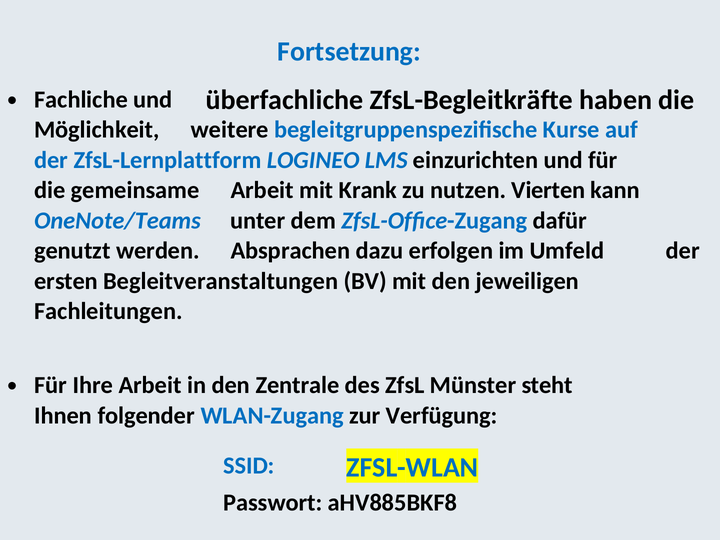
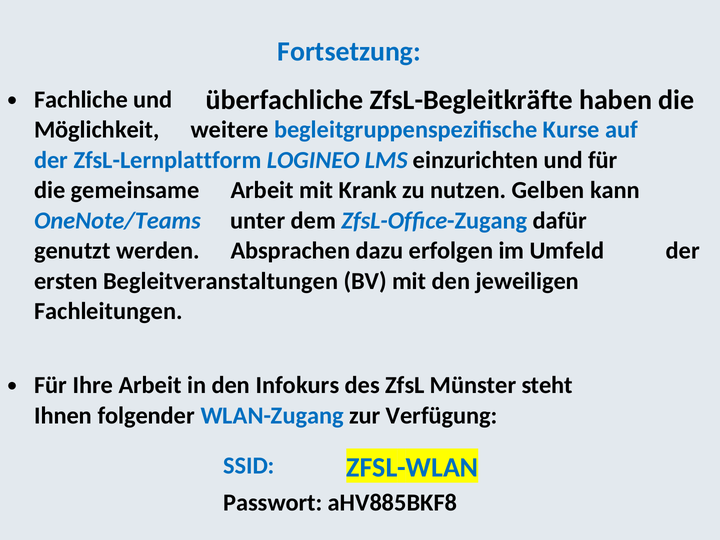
Vierten: Vierten -> Gelben
Zentrale: Zentrale -> Infokurs
